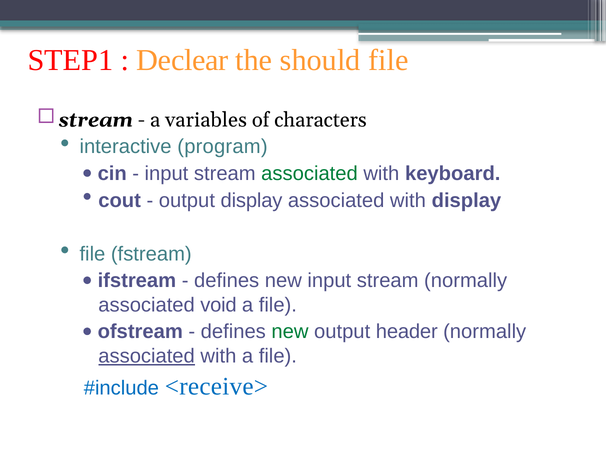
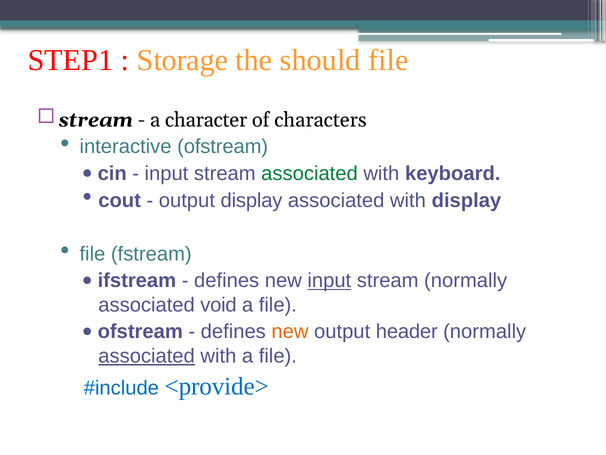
Declear: Declear -> Storage
variables: variables -> character
interactive program: program -> ofstream
input at (329, 280) underline: none -> present
new at (290, 331) colour: green -> orange
<receive>: <receive> -> <provide>
